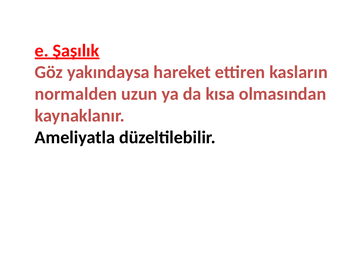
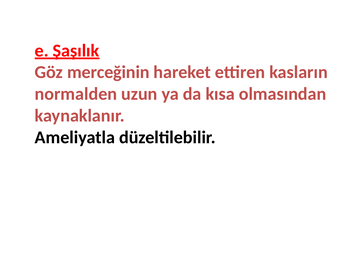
yakındaysa: yakındaysa -> merceğinin
